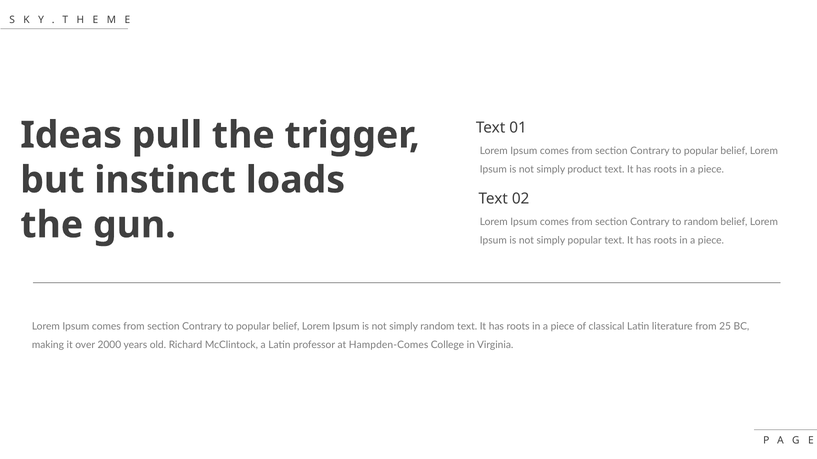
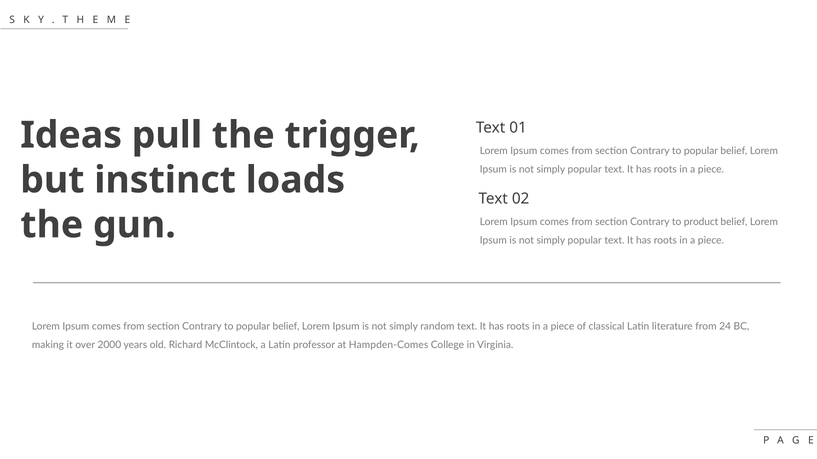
product at (585, 170): product -> popular
to random: random -> product
25: 25 -> 24
